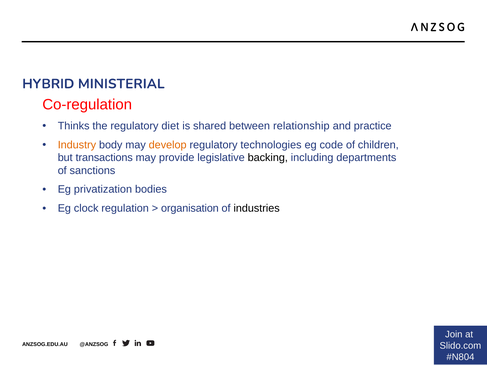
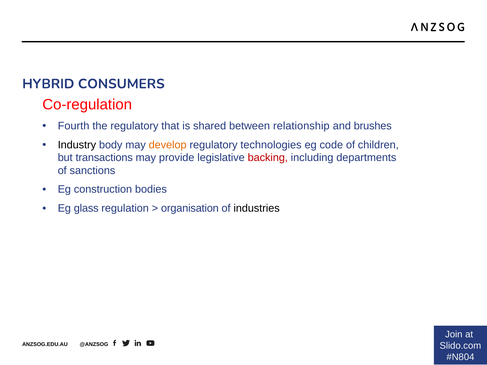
MINISTERIAL: MINISTERIAL -> CONSUMERS
Thinks: Thinks -> Fourth
diet: diet -> that
practice: practice -> brushes
Industry colour: orange -> black
backing colour: black -> red
privatization: privatization -> construction
clock: clock -> glass
